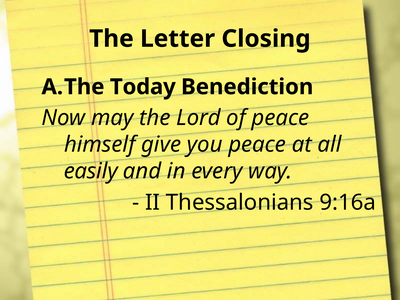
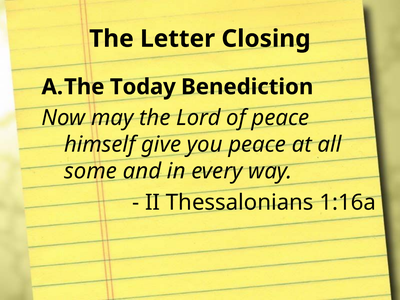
easily: easily -> some
9:16a: 9:16a -> 1:16a
